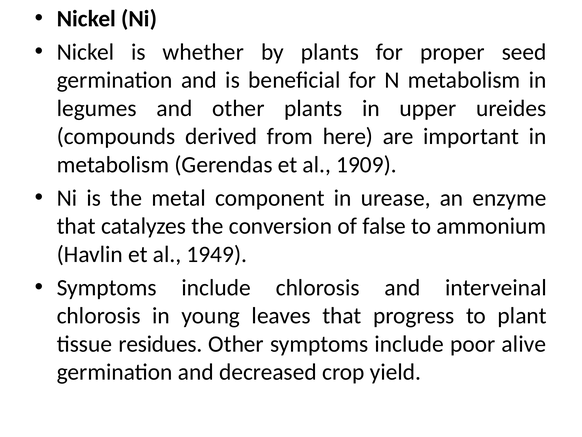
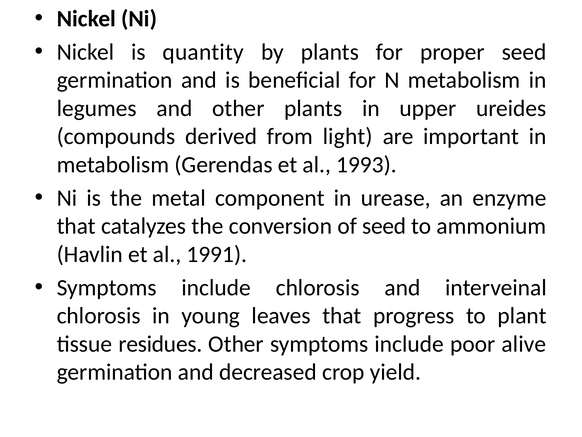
whether: whether -> quantity
here: here -> light
1909: 1909 -> 1993
of false: false -> seed
1949: 1949 -> 1991
